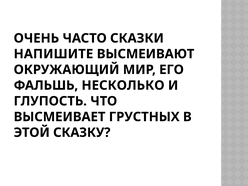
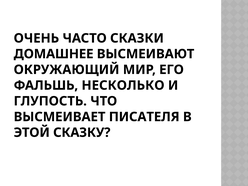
НАПИШИТЕ: НАПИШИТЕ -> ДОМАШНЕЕ
ГРУСТНЫХ: ГРУСТНЫХ -> ПИСАТЕЛЯ
